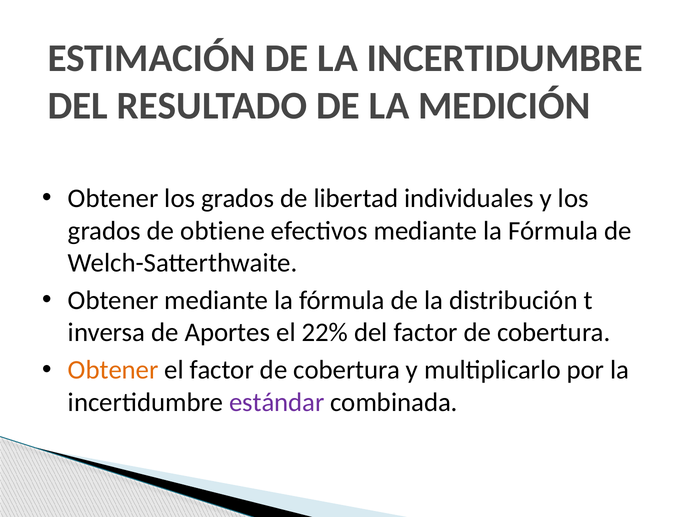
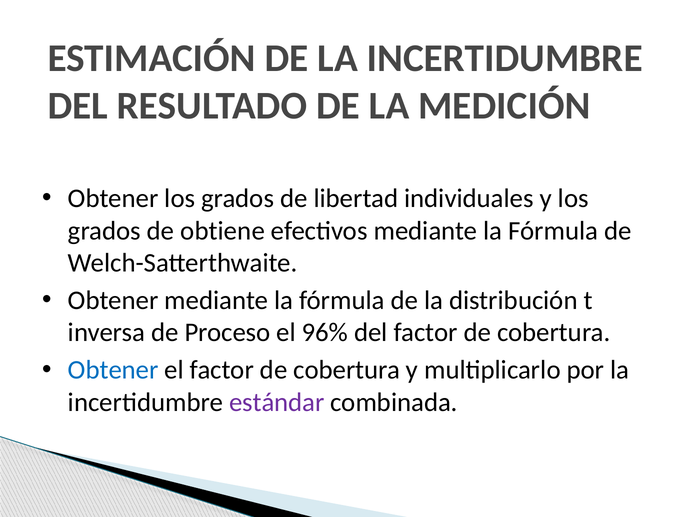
Aportes: Aportes -> Proceso
22%: 22% -> 96%
Obtener at (113, 371) colour: orange -> blue
